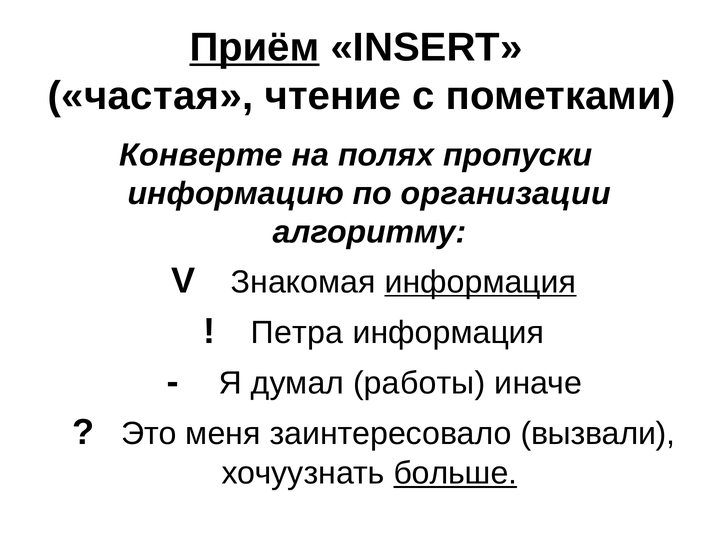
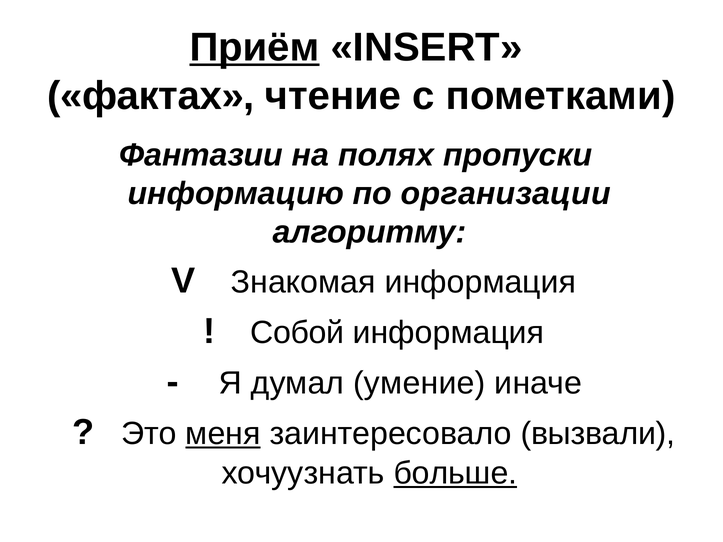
частая: частая -> фактах
Конверте: Конверте -> Фантазии
информация at (480, 282) underline: present -> none
Петра: Петра -> Собой
работы: работы -> умение
меня underline: none -> present
